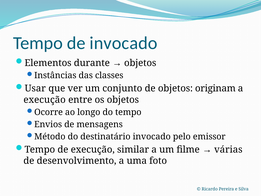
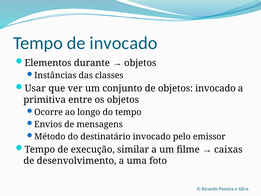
objetos originam: originam -> invocado
execução at (45, 100): execução -> primitiva
várias: várias -> caixas
